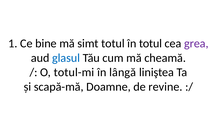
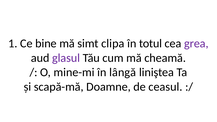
simt totul: totul -> clipa
glasul colour: blue -> purple
totul-mi: totul-mi -> mine-mi
revine: revine -> ceasul
